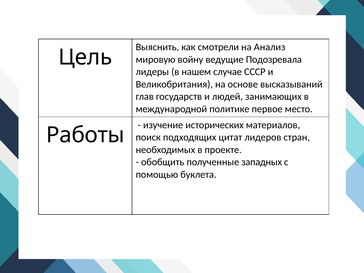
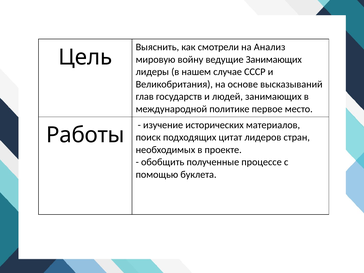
ведущие Подозревала: Подозревала -> Занимающих
западных: западных -> процессе
